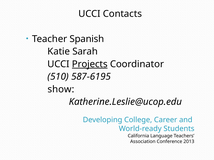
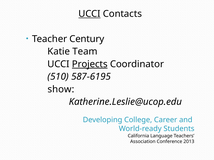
UCCI at (89, 14) underline: none -> present
Spanish: Spanish -> Century
Sarah: Sarah -> Team
